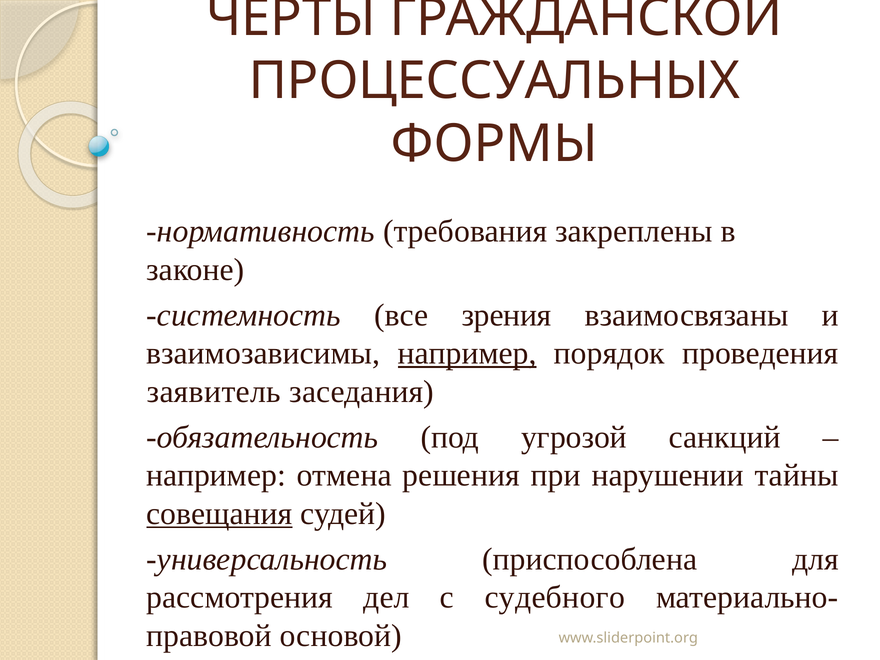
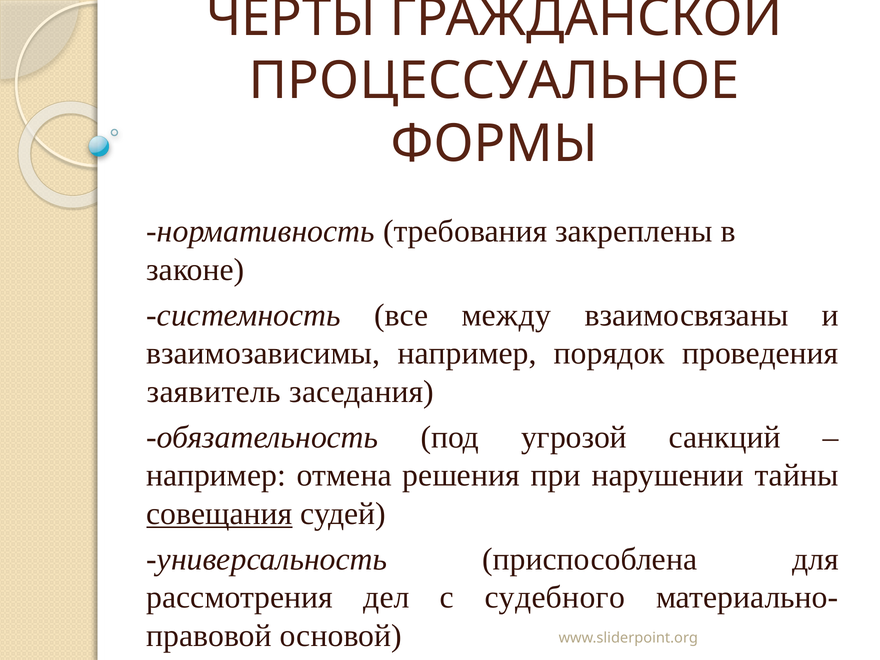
ПРОЦЕССУАЛЬНЫХ: ПРОЦЕССУАЛЬНЫХ -> ПРОЦЕССУАЛЬНОЕ
зрения: зрения -> между
например at (467, 353) underline: present -> none
